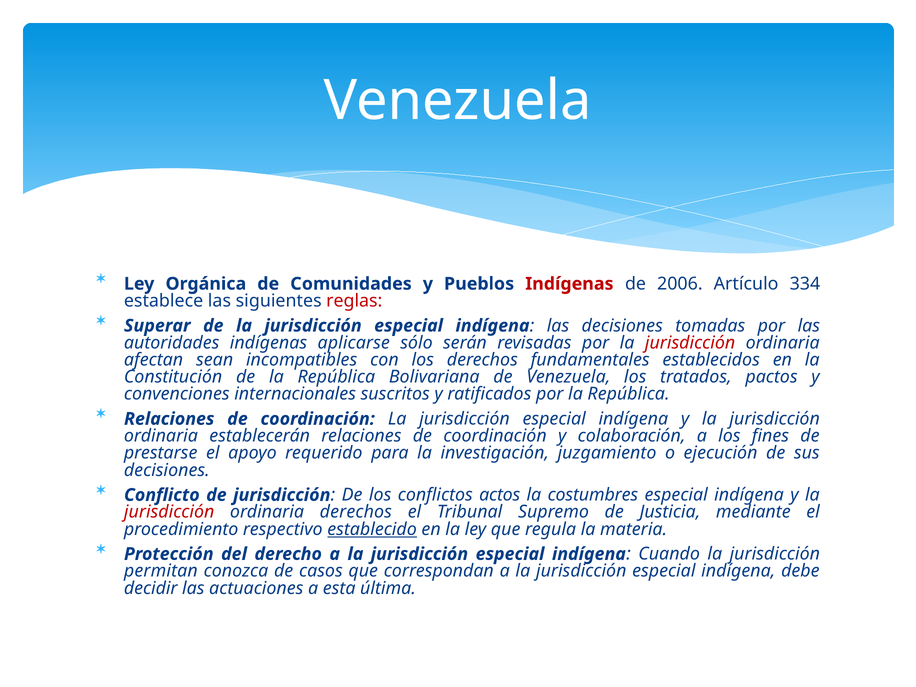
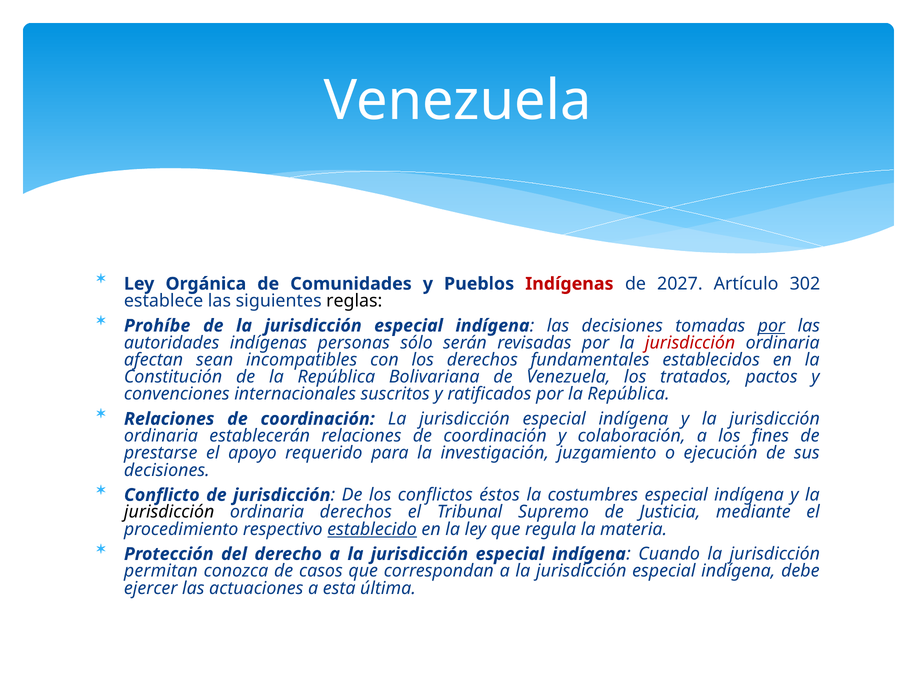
2006: 2006 -> 2027
334: 334 -> 302
reglas colour: red -> black
Superar: Superar -> Prohíbe
por at (771, 326) underline: none -> present
aplicarse: aplicarse -> personas
actos: actos -> éstos
jurisdicción at (169, 512) colour: red -> black
decidir: decidir -> ejercer
